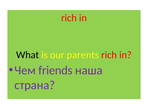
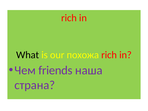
parents: parents -> похожа
